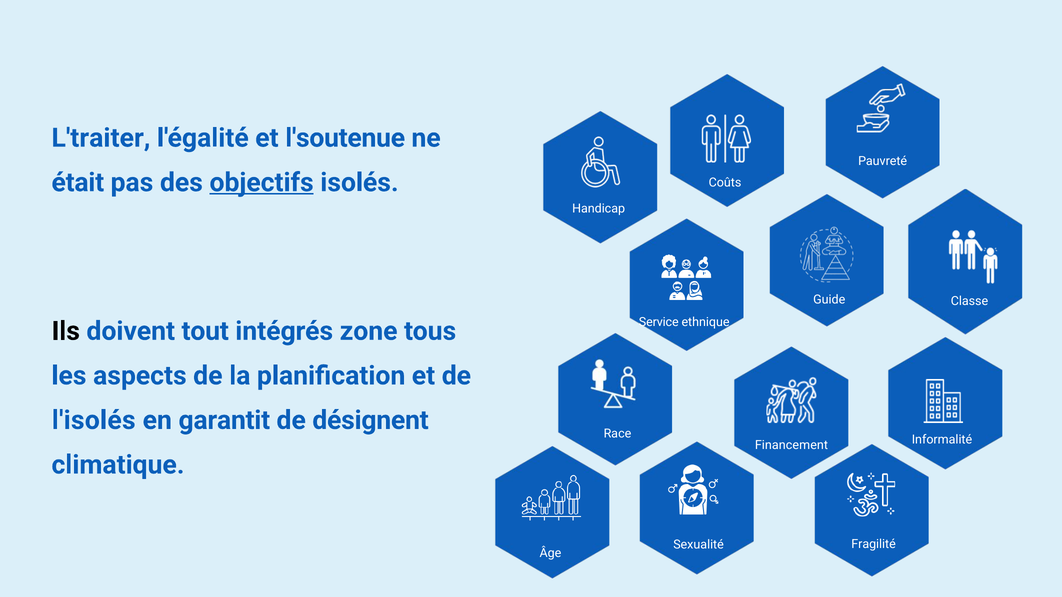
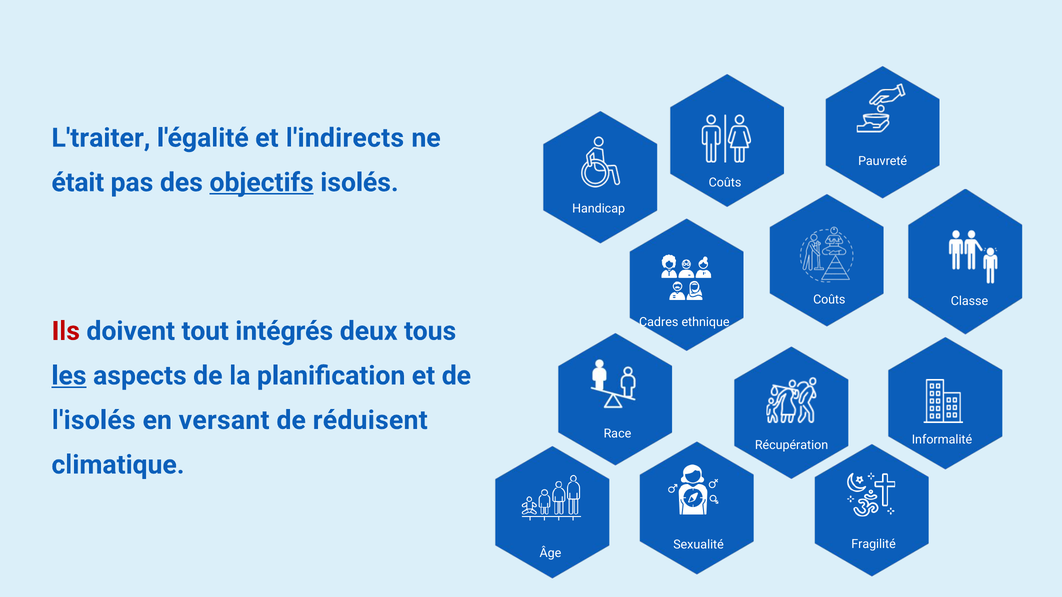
l'soutenue: l'soutenue -> l'indirects
Guide at (829, 300): Guide -> Coûts
Service: Service -> Cadres
Ils colour: black -> red
zone: zone -> deux
les underline: none -> present
garantit: garantit -> versant
désignent: désignent -> réduisent
Financement: Financement -> Récupération
